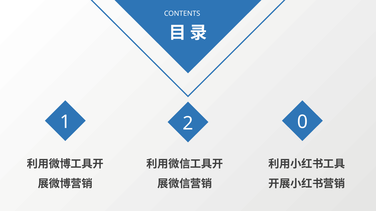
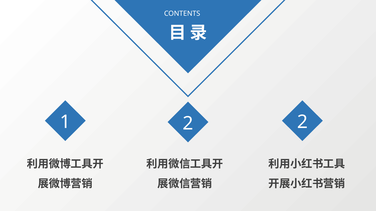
2 0: 0 -> 2
